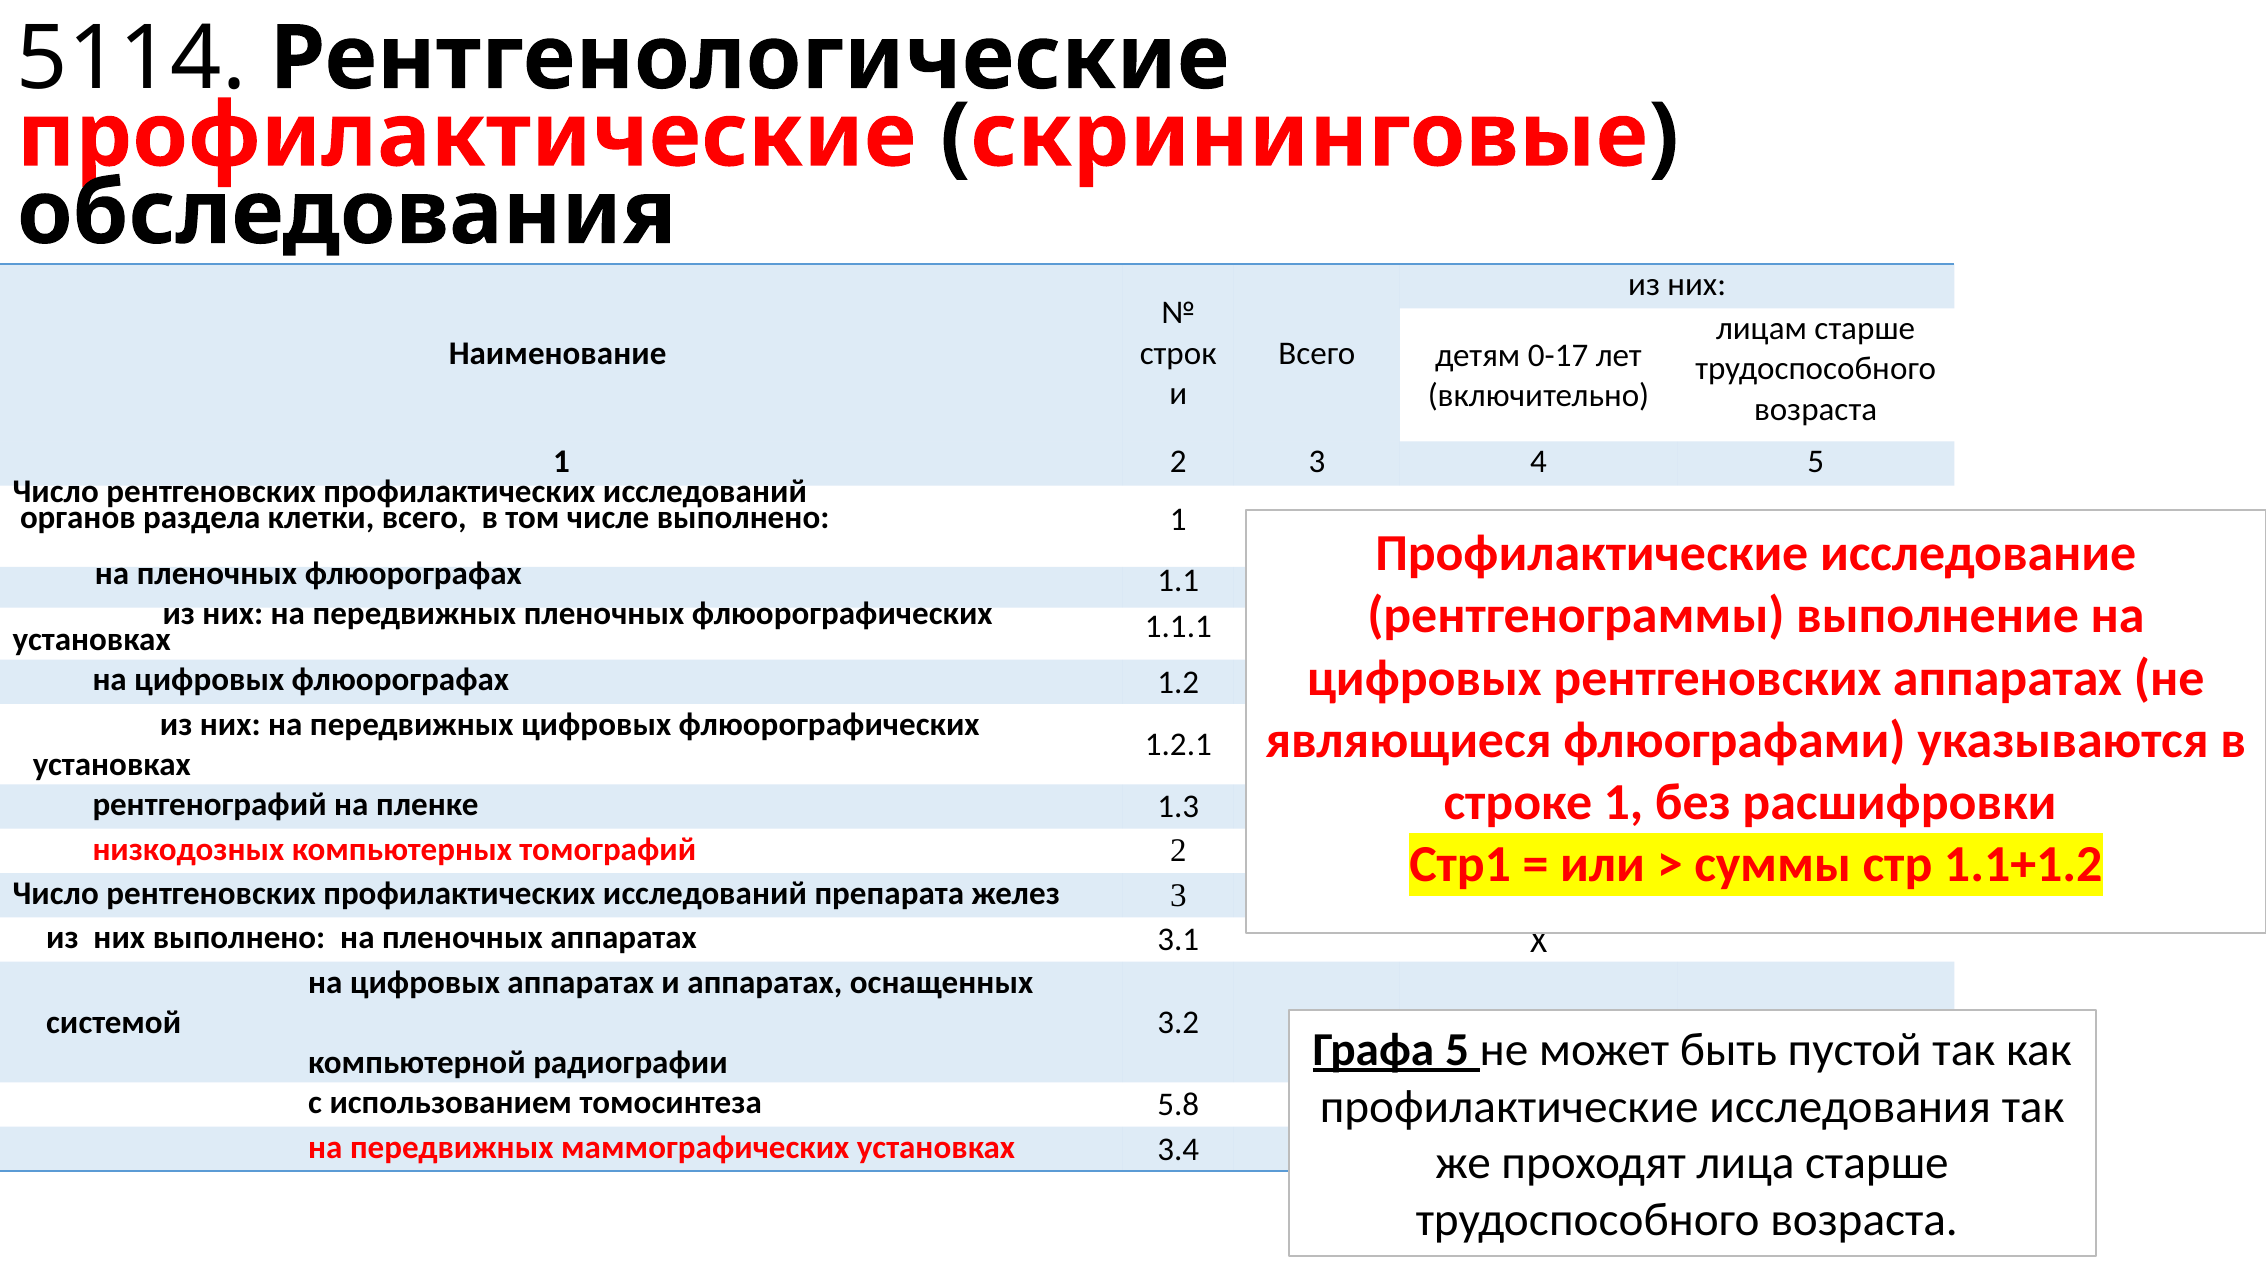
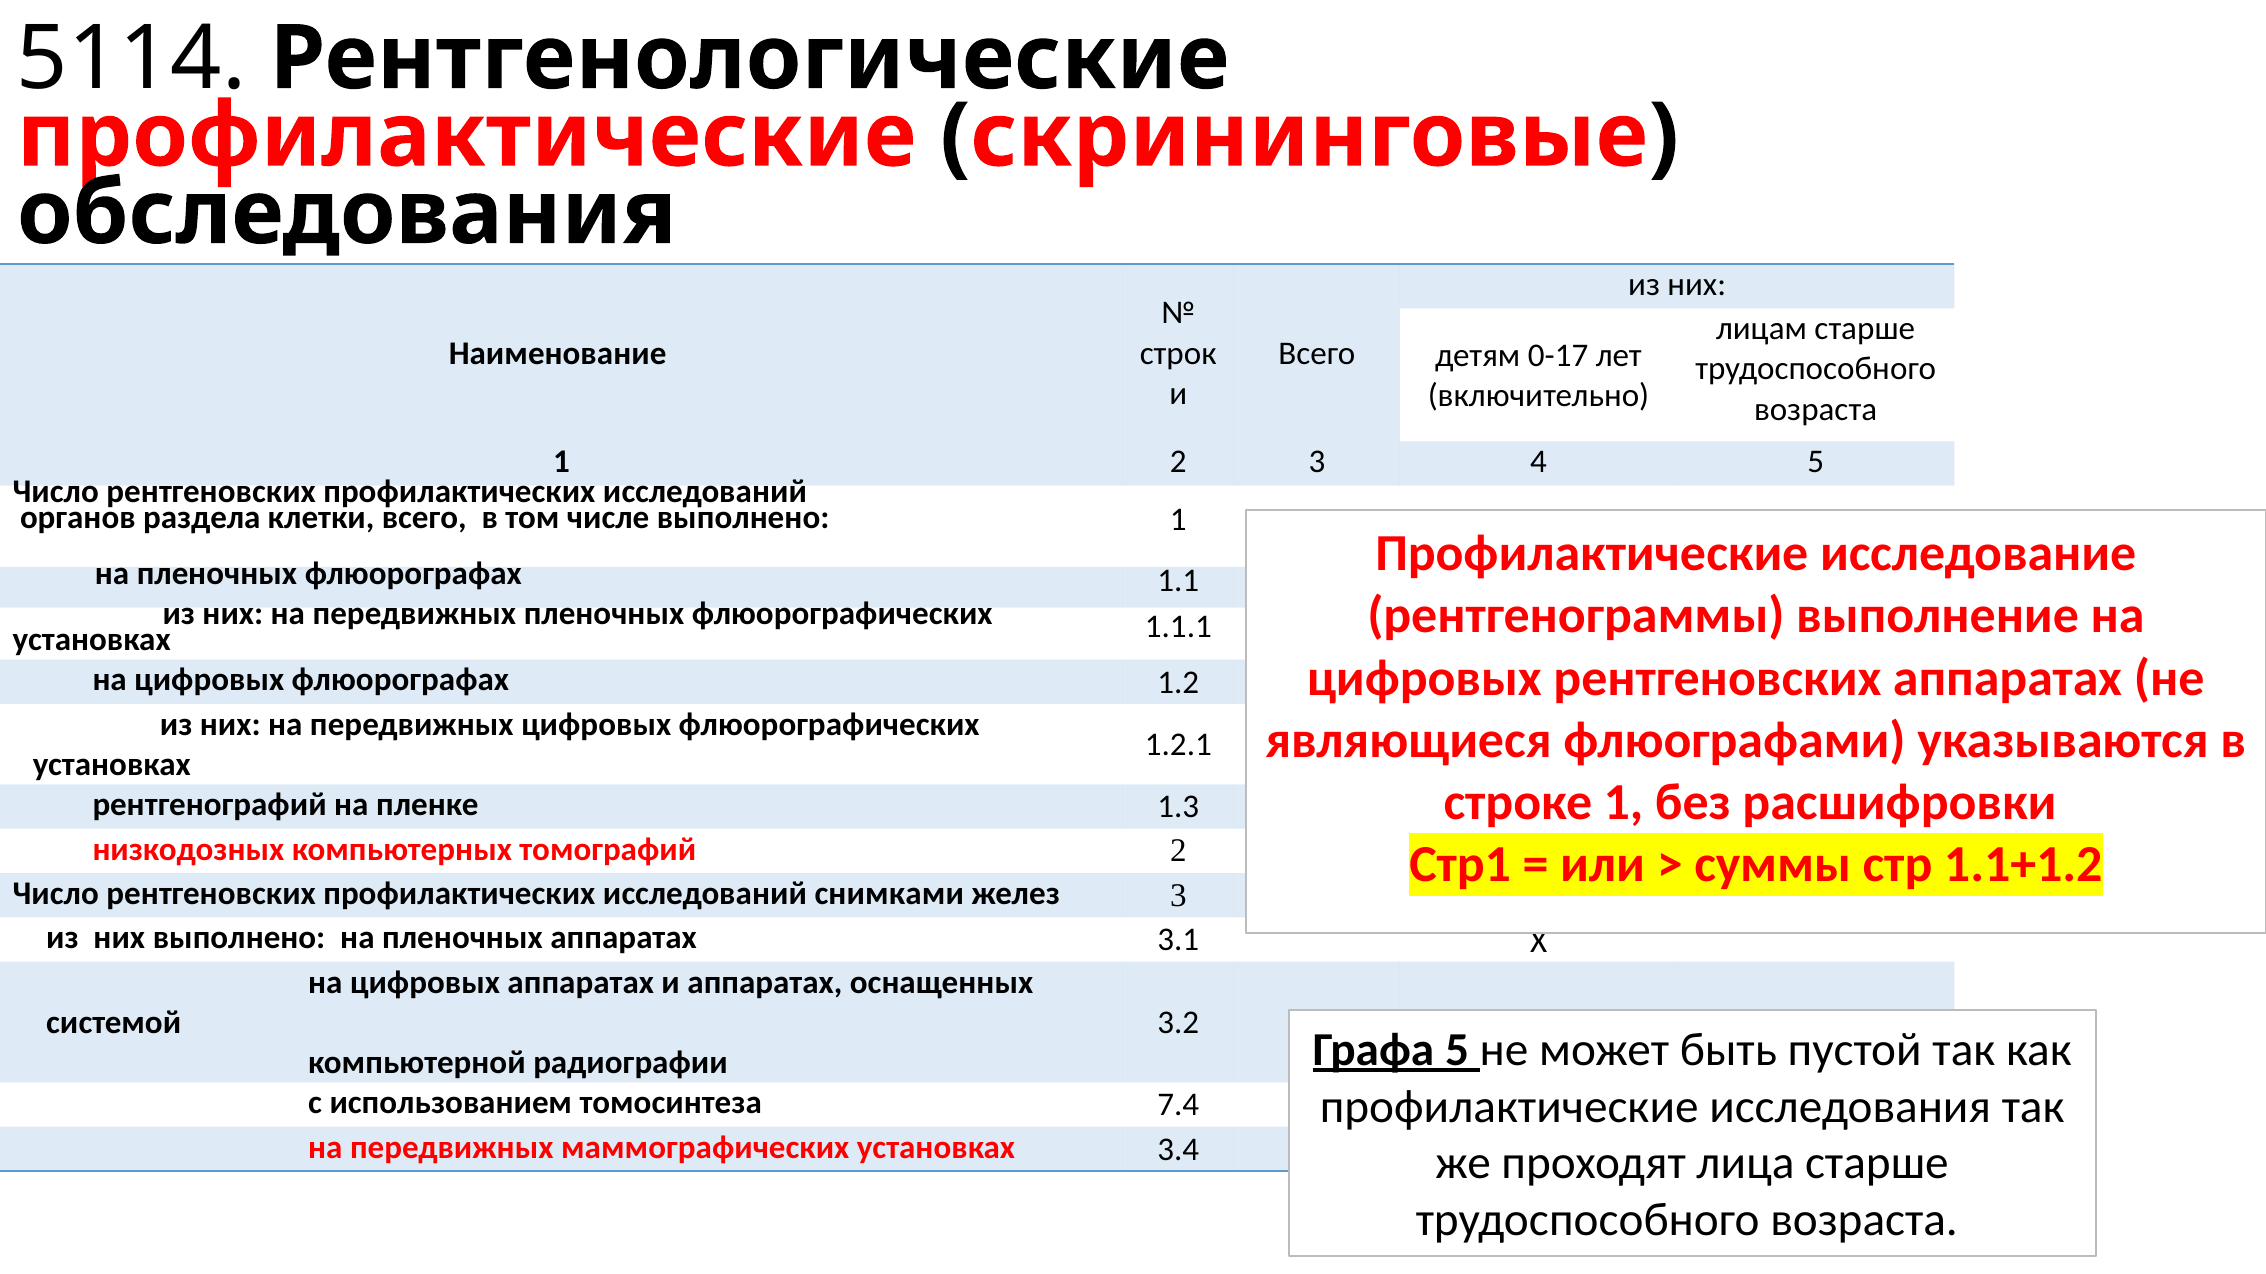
препарата: препарата -> снимками
5.8: 5.8 -> 7.4
